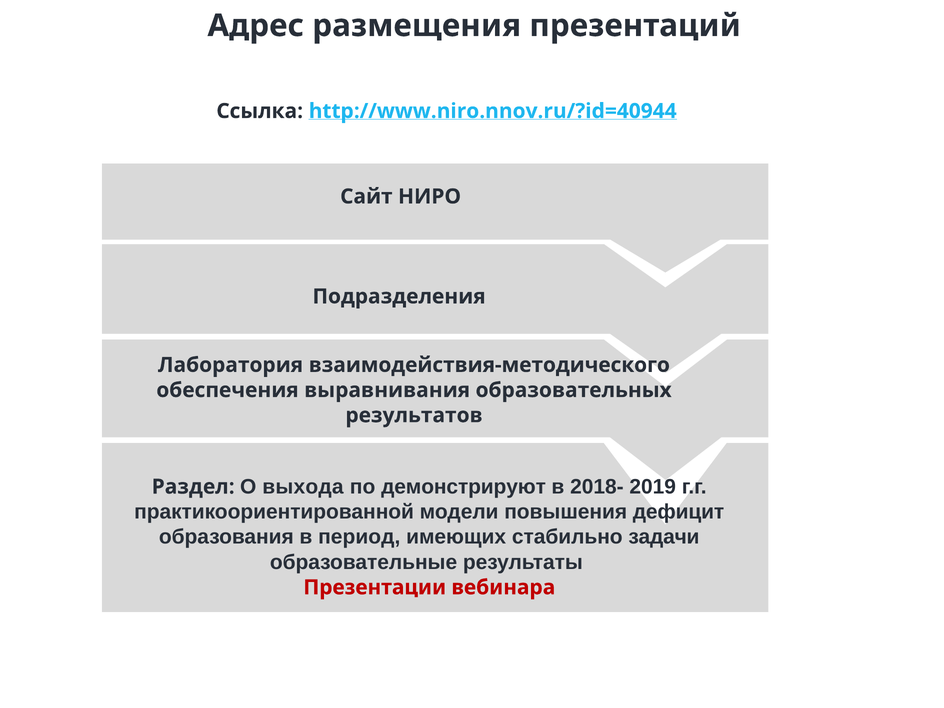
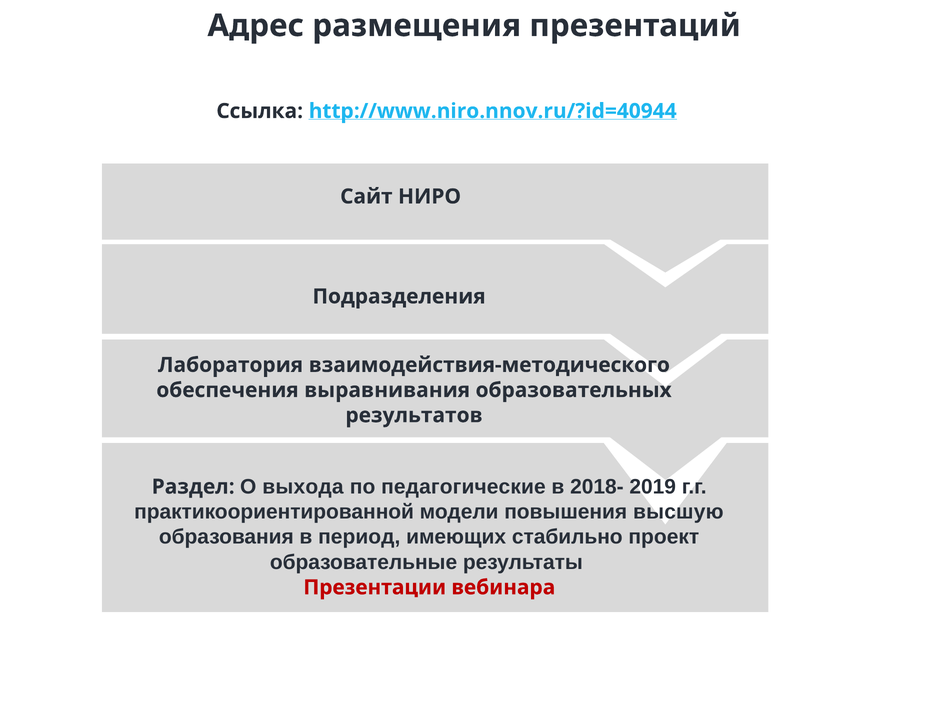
демонстрируют: демонстрируют -> педагогические
дефицит: дефицит -> высшую
задачи: задачи -> проект
